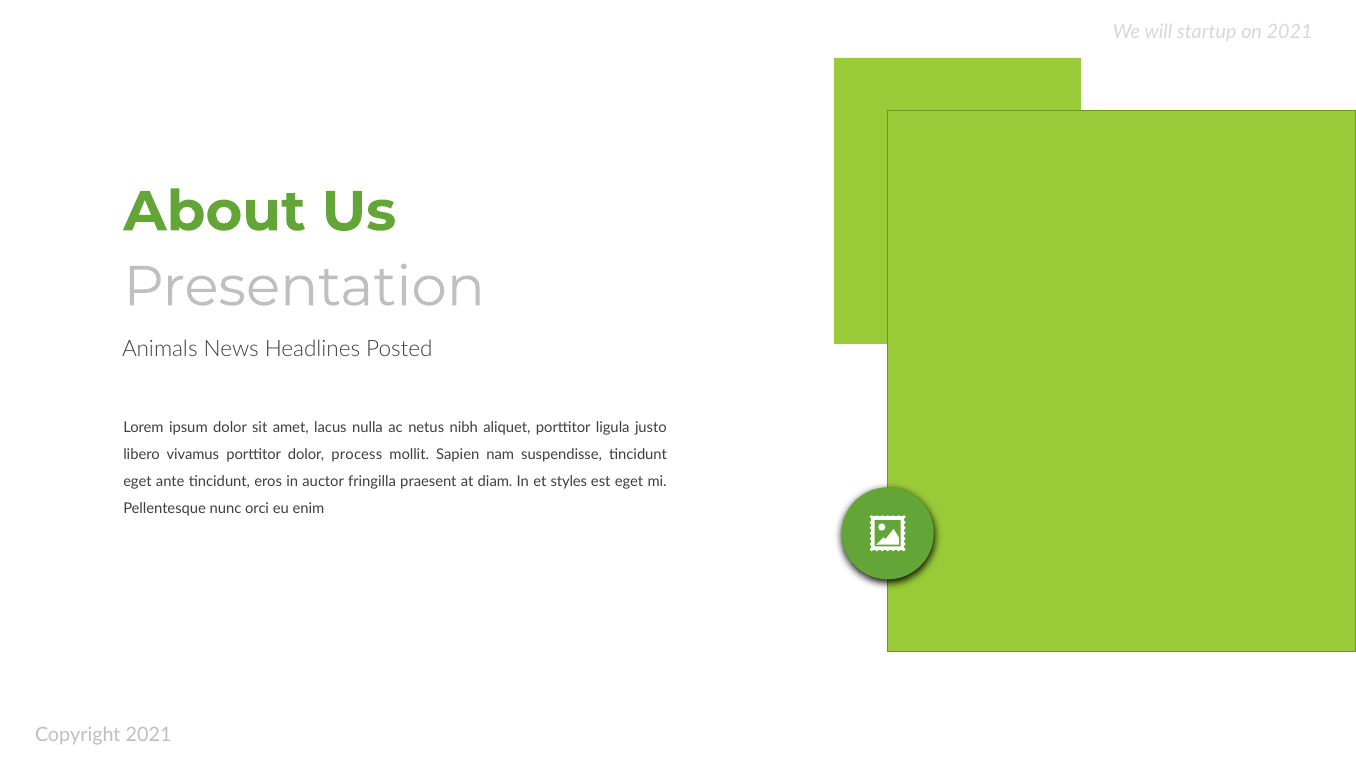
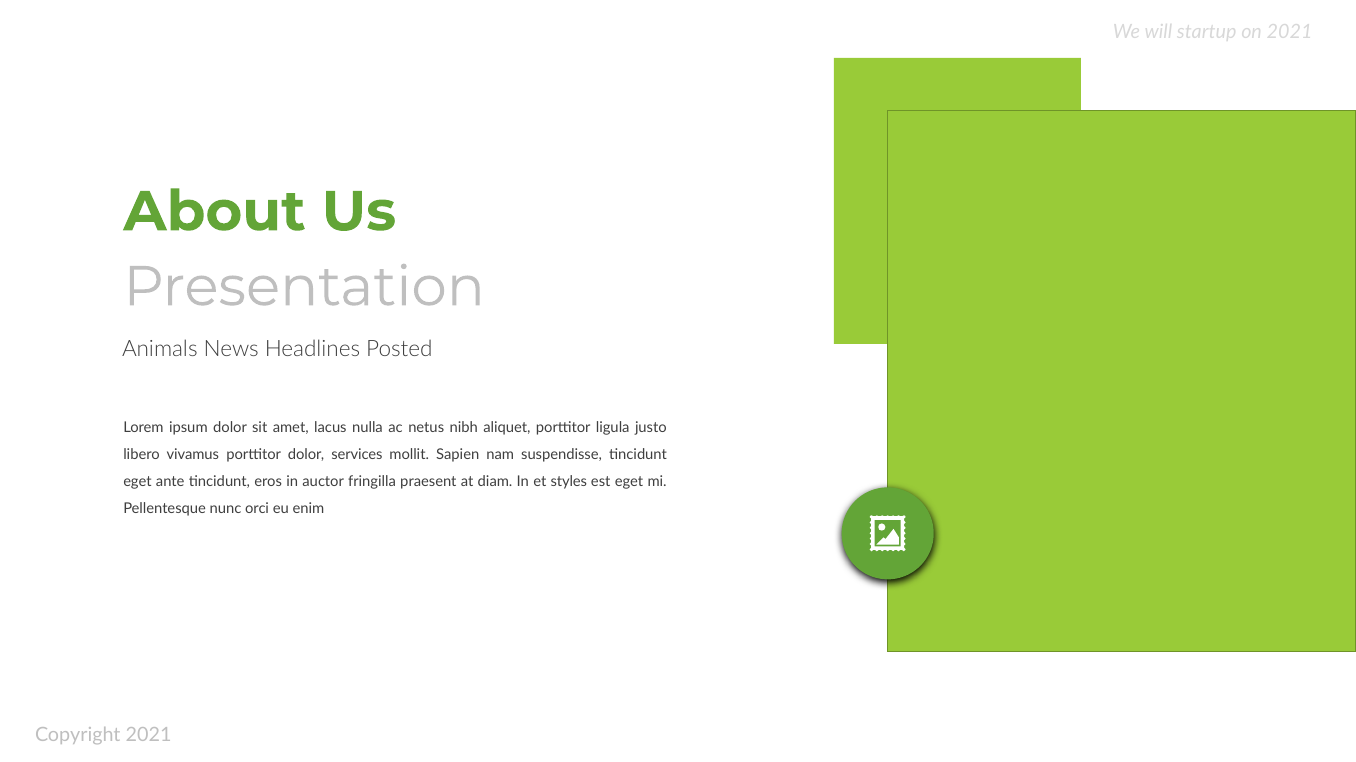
process: process -> services
